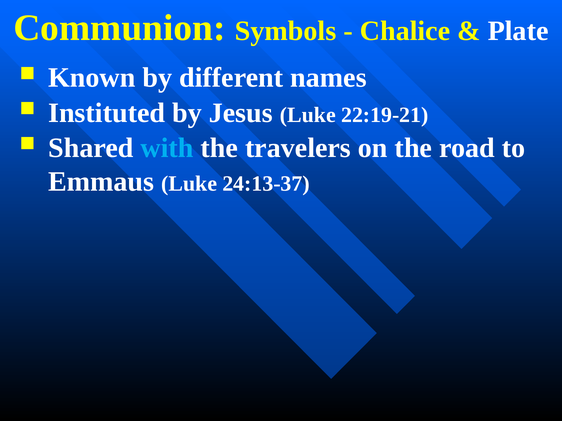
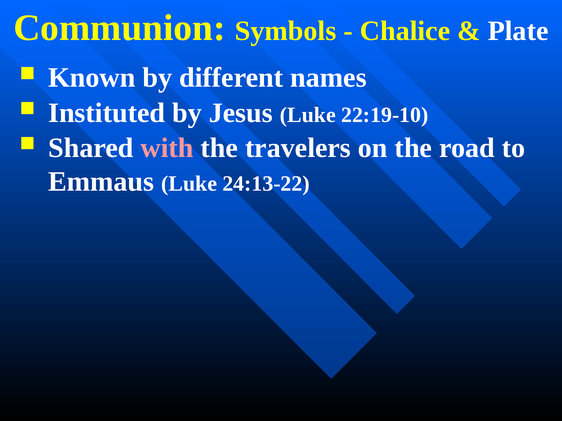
22:19-21: 22:19-21 -> 22:19-10
with colour: light blue -> pink
24:13-37: 24:13-37 -> 24:13-22
